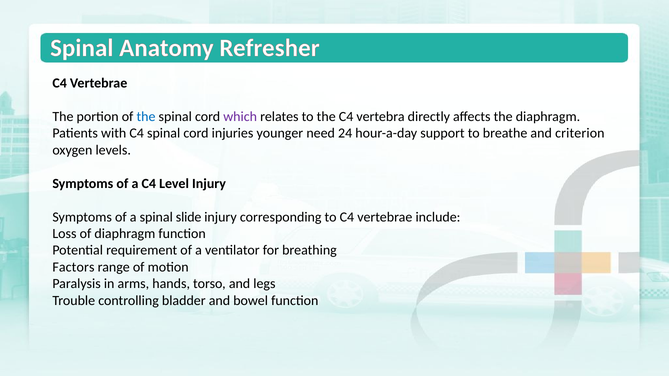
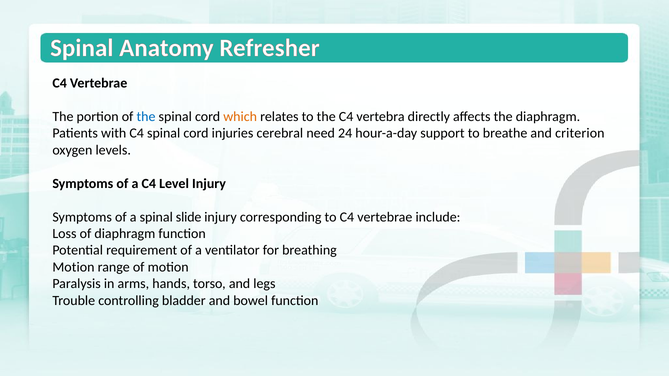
which colour: purple -> orange
younger: younger -> cerebral
Factors at (73, 267): Factors -> Motion
